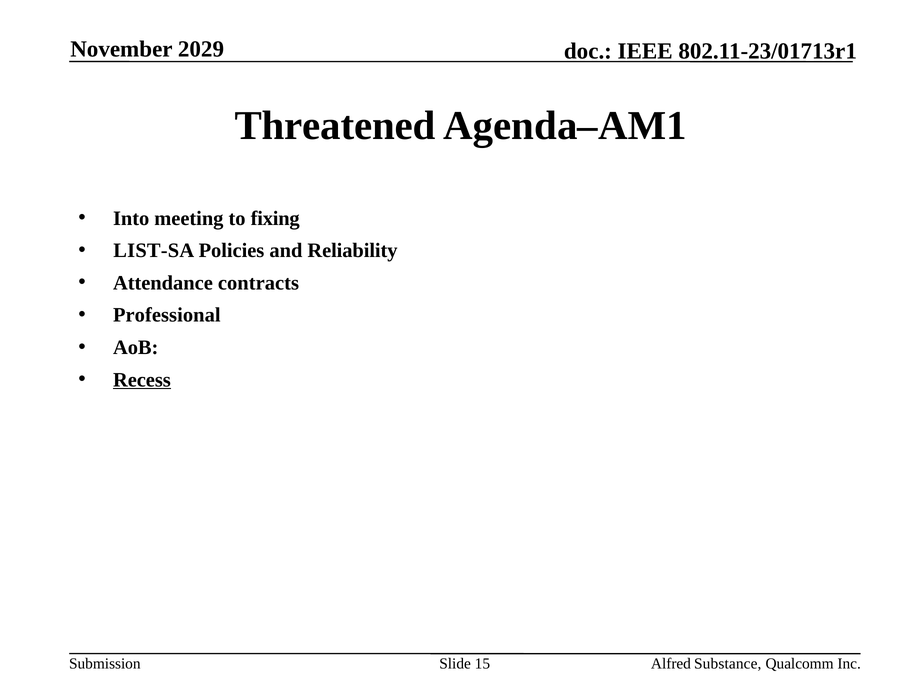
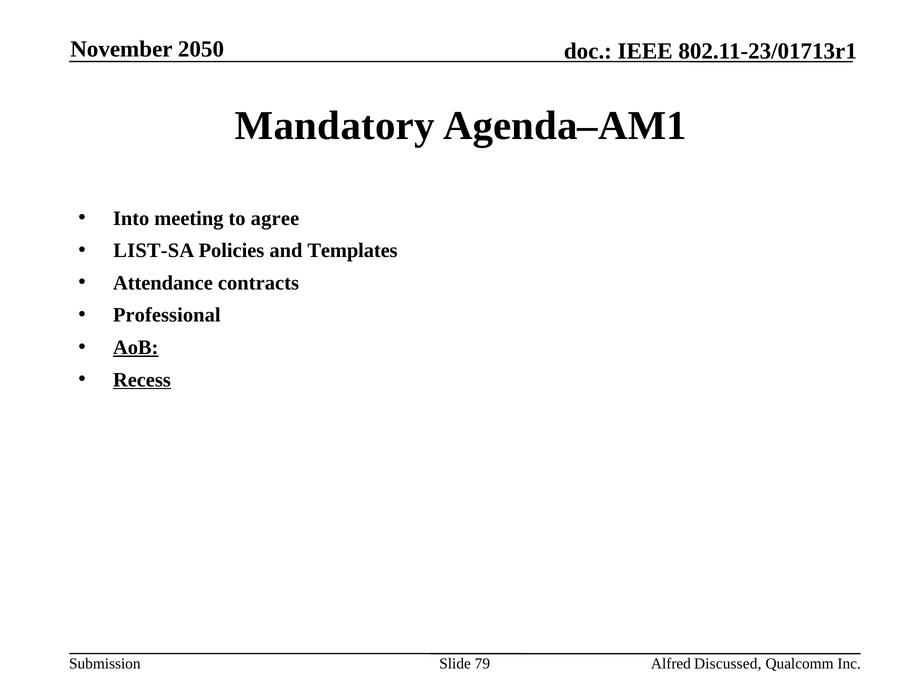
2029: 2029 -> 2050
Threatened: Threatened -> Mandatory
fixing: fixing -> agree
Reliability: Reliability -> Templates
AoB underline: none -> present
15: 15 -> 79
Substance: Substance -> Discussed
